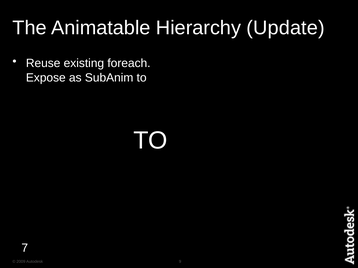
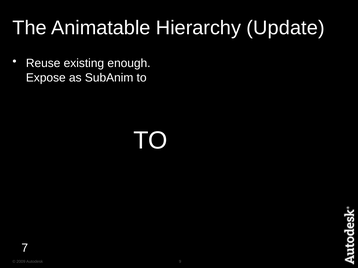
foreach: foreach -> enough
